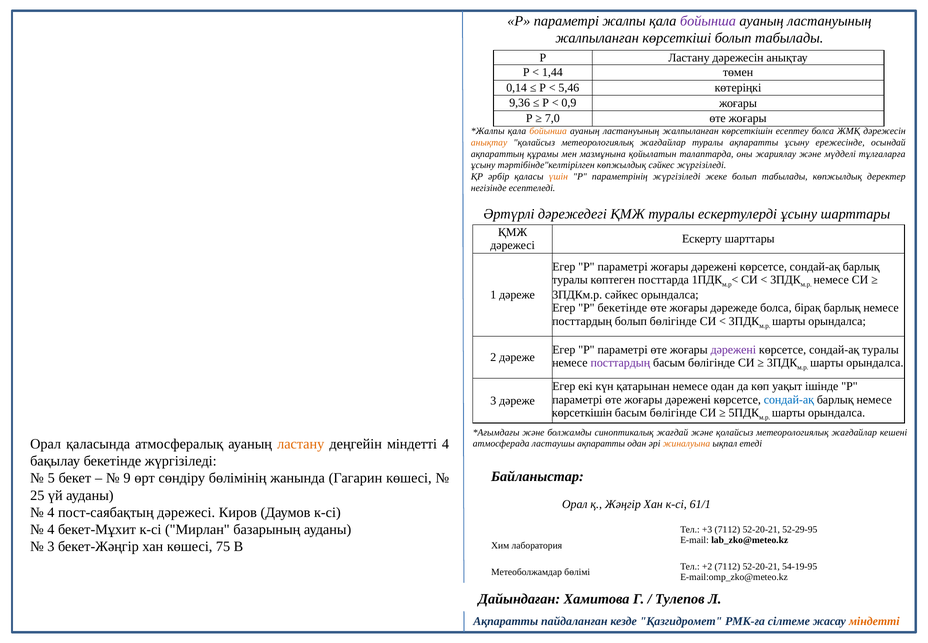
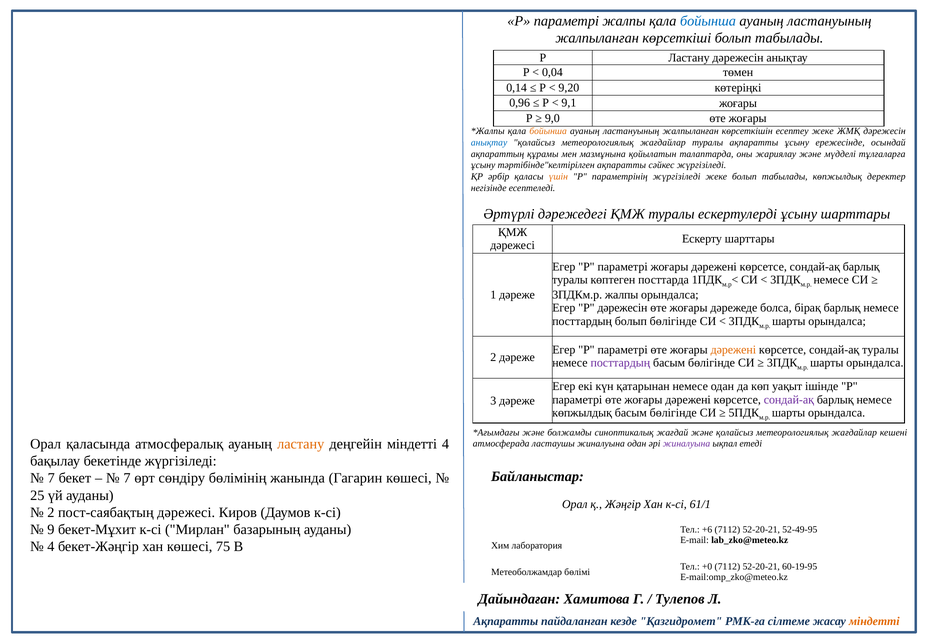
бойынша at (708, 21) colour: purple -> blue
1,44: 1,44 -> 0,04
5,46: 5,46 -> 9,20
9,36: 9,36 -> 0,96
0,9: 0,9 -> 9,1
7,0: 7,0 -> 9,0
есептеу болса: болса -> жеке
анықтау at (489, 142) colour: orange -> blue
тәртібінде"келтірілген көпжылдық: көпжылдық -> ақпаратты
3ПДКм.р сәйкес: сәйкес -> жалпы
P бекетінде: бекетінде -> дәрежесін
дәрежені at (733, 350) colour: purple -> orange
сондай-ақ at (789, 399) colour: blue -> purple
көрсеткішін at (582, 412): көрсеткішін -> көпжылдық
ластаушы ақпаратты: ақпаратты -> жиналуына
жиналуына at (686, 443) colour: orange -> purple
5 at (51, 478): 5 -> 7
9 at (127, 478): 9 -> 7
4 at (51, 512): 4 -> 2
4 at (51, 529): 4 -> 9
+3: +3 -> +6
52-29-95: 52-29-95 -> 52-49-95
3 at (51, 546): 3 -> 4
+2: +2 -> +0
54-19-95: 54-19-95 -> 60-19-95
